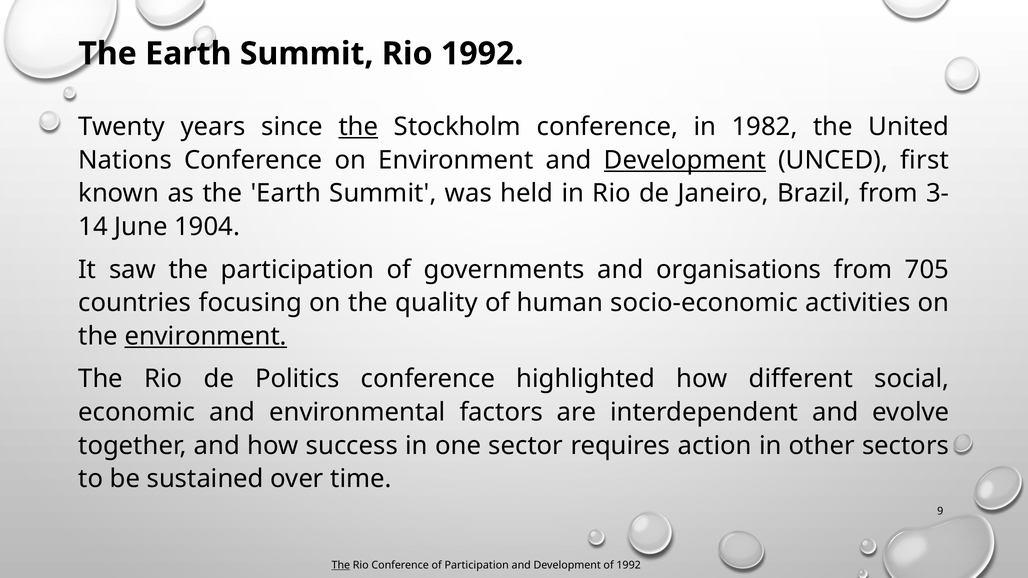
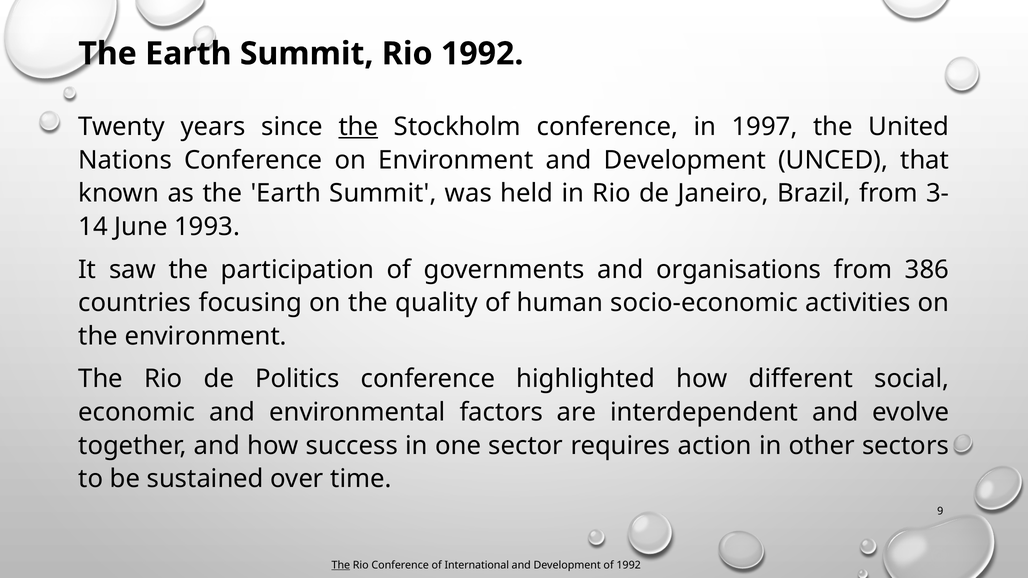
1982: 1982 -> 1997
Development at (685, 160) underline: present -> none
first: first -> that
1904: 1904 -> 1993
705: 705 -> 386
environment at (206, 336) underline: present -> none
of Participation: Participation -> International
